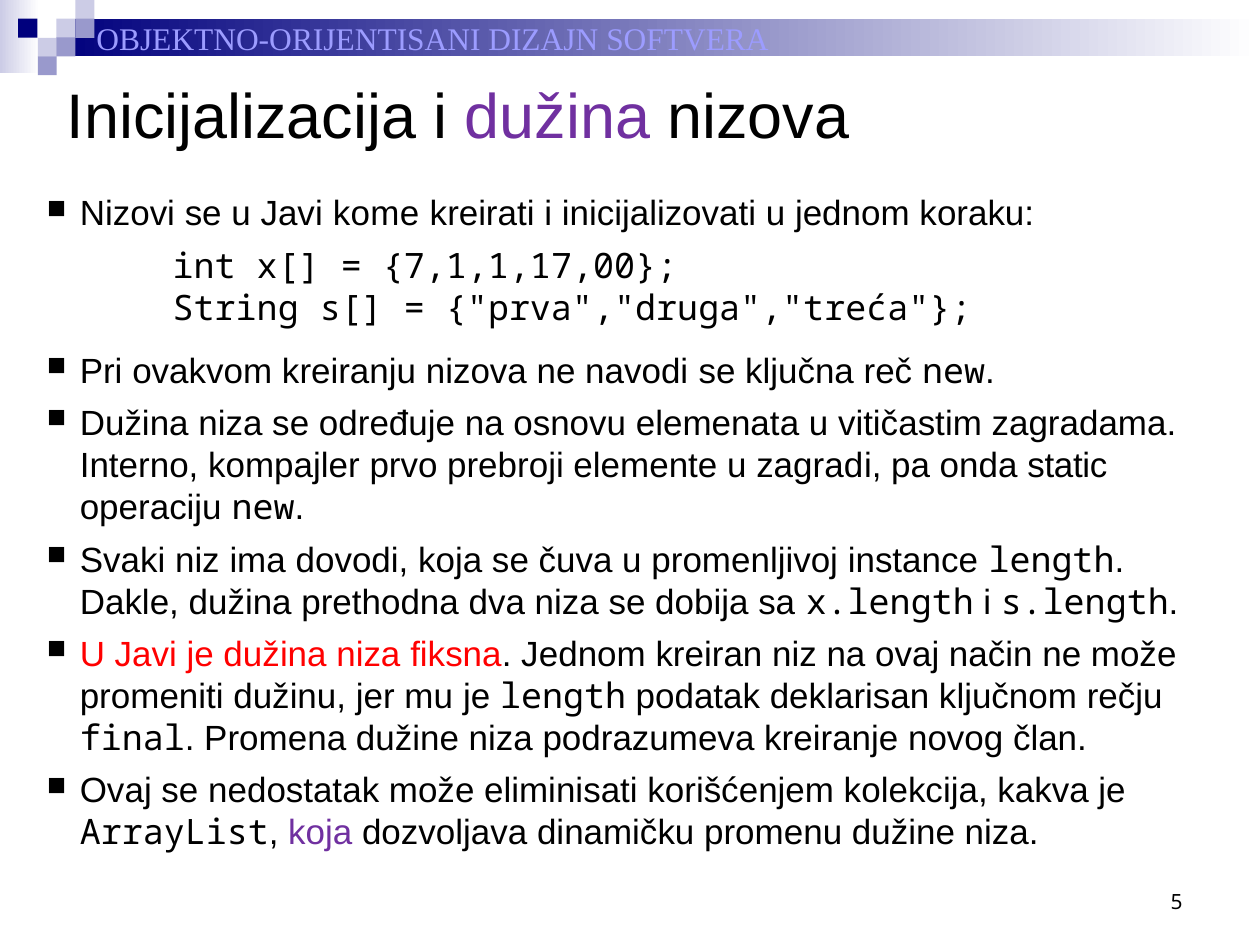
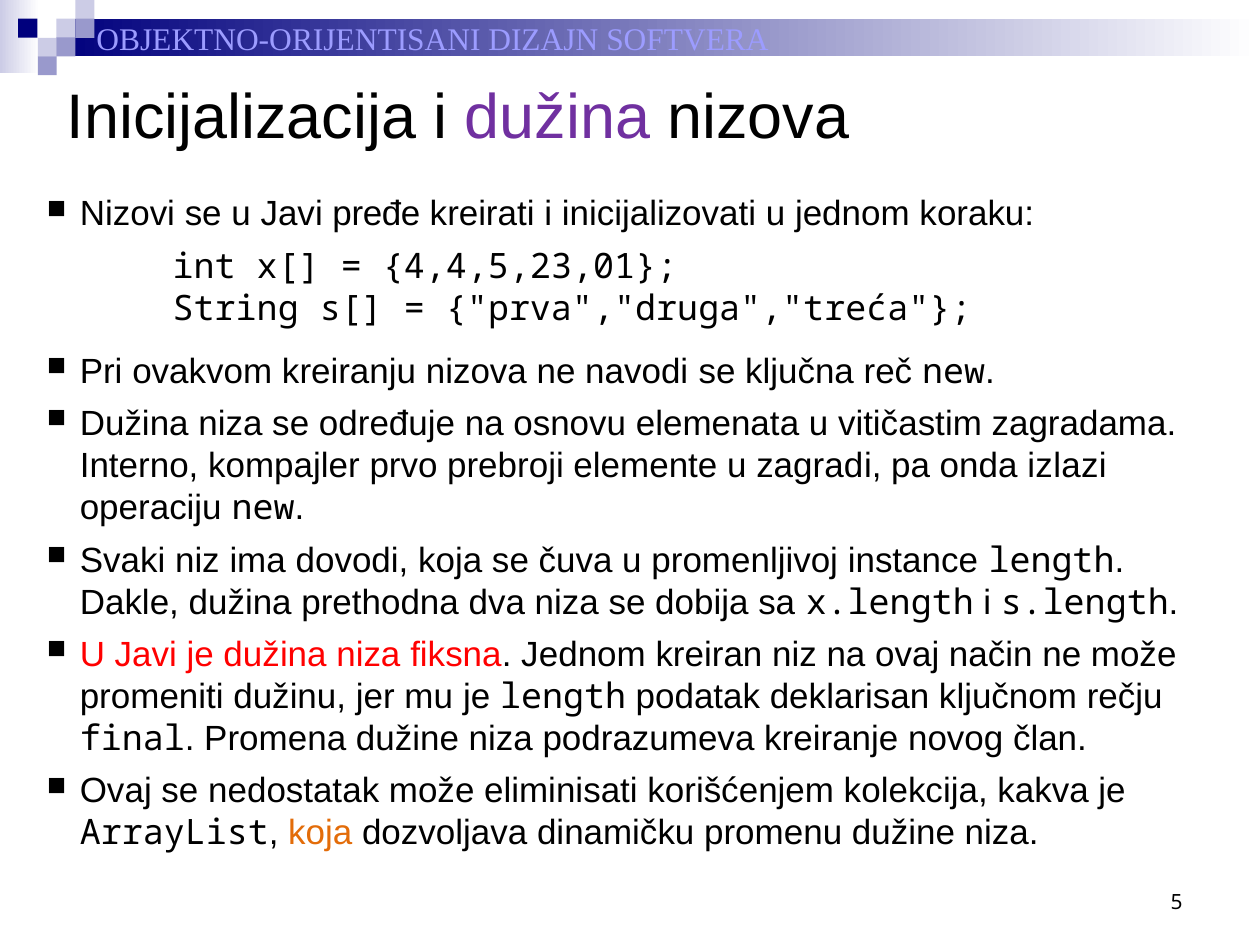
kome: kome -> pređe
7,1,1,17,00: 7,1,1,17,00 -> 4,4,5,23,01
static: static -> izlazi
koja at (320, 833) colour: purple -> orange
